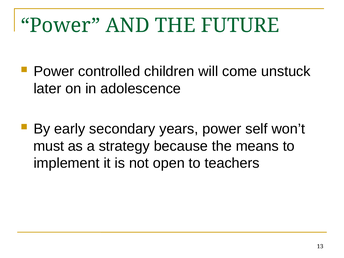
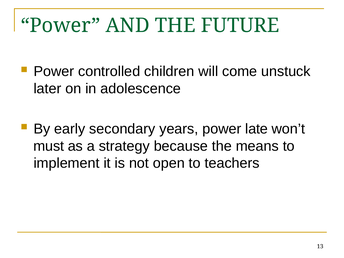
self: self -> late
